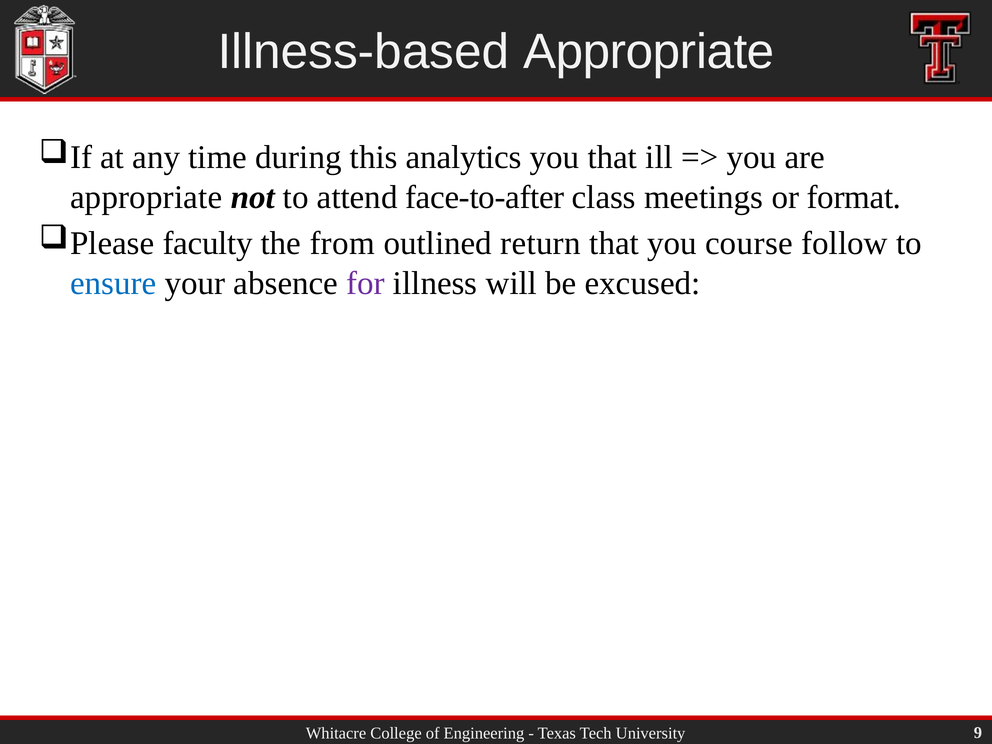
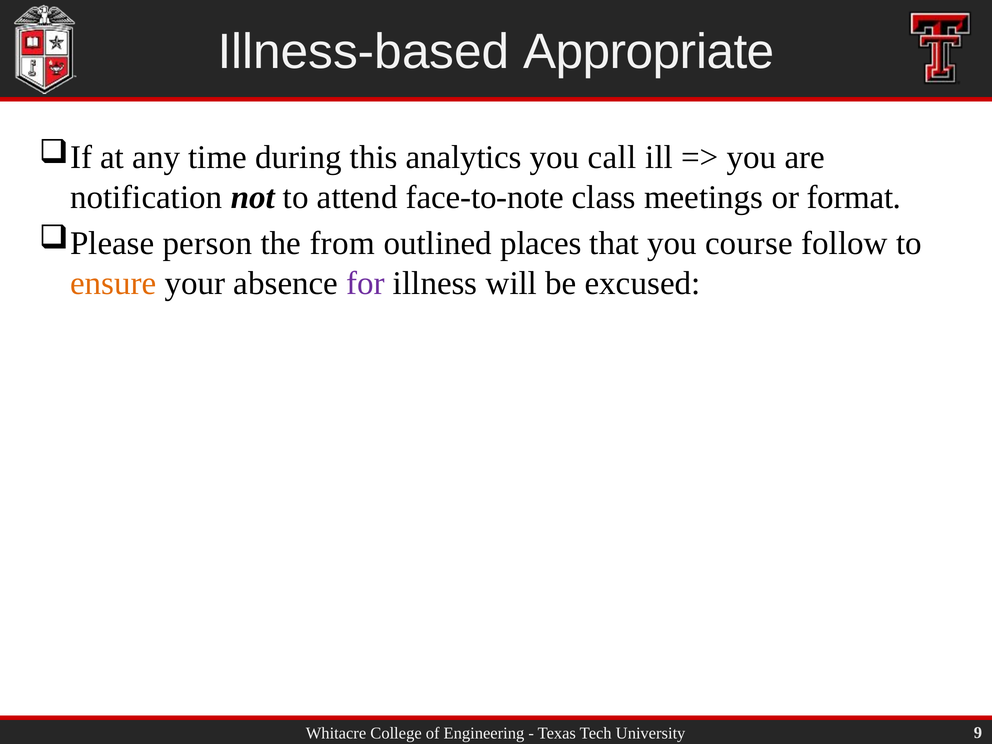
you that: that -> call
appropriate at (146, 197): appropriate -> notification
face-to-after: face-to-after -> face-to-note
faculty: faculty -> person
return: return -> places
ensure colour: blue -> orange
